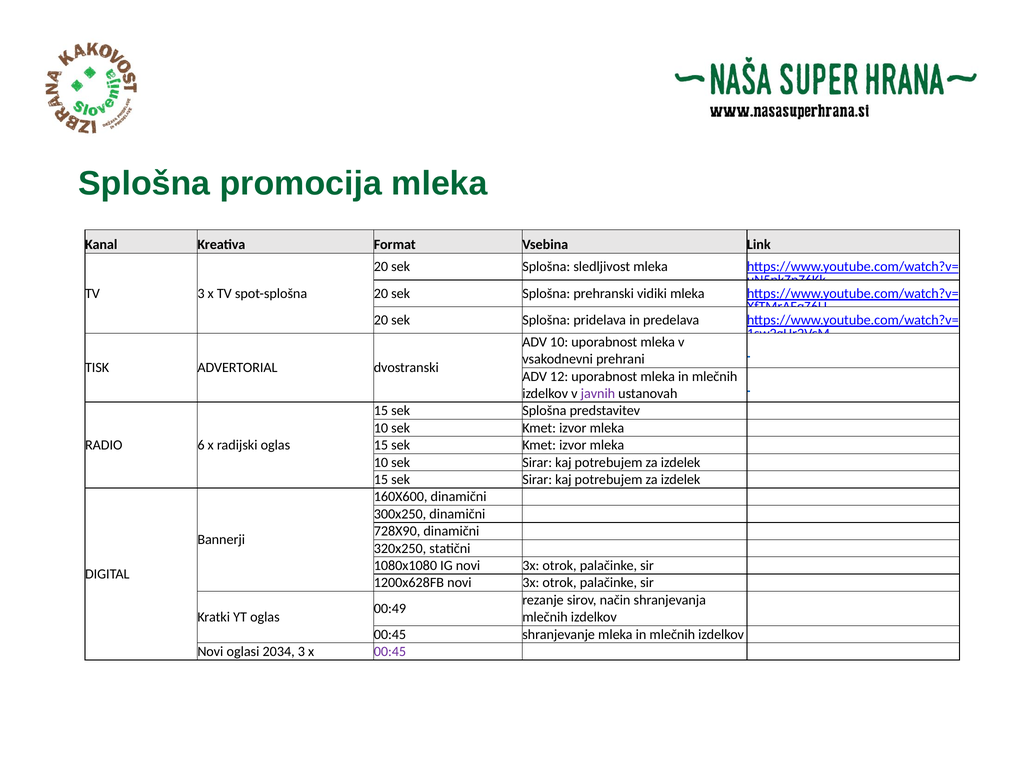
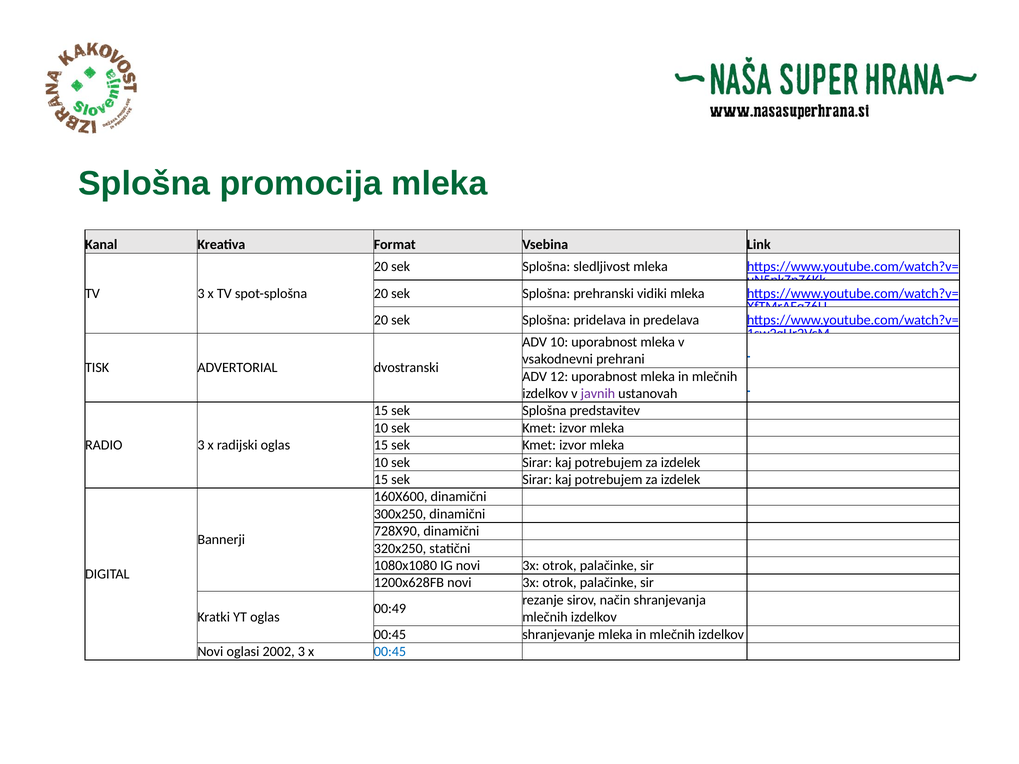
RADIO 6: 6 -> 3
2034: 2034 -> 2002
00:45 at (390, 652) colour: purple -> blue
